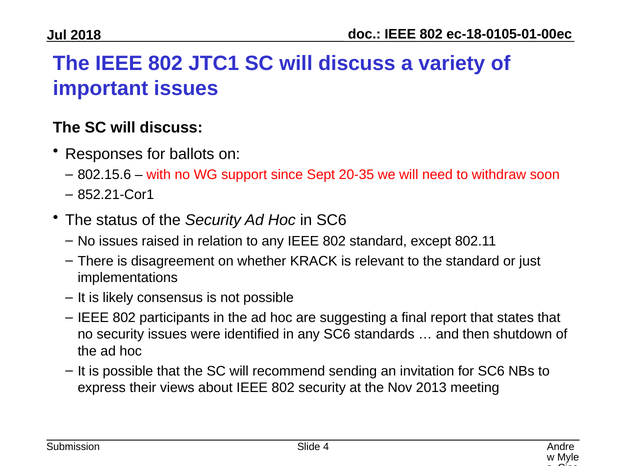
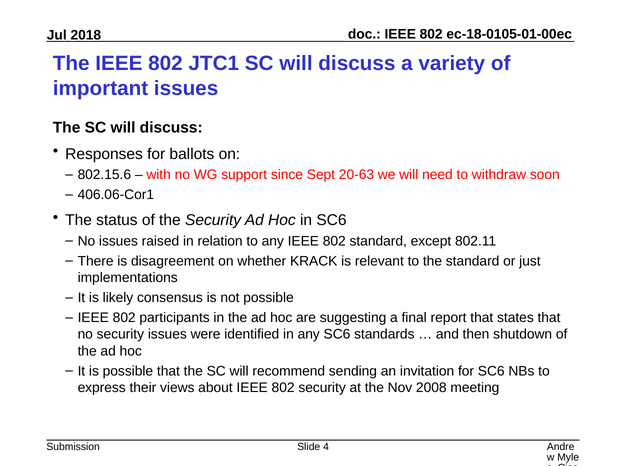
20-35: 20-35 -> 20-63
852.21-Cor1: 852.21-Cor1 -> 406.06-Cor1
2013: 2013 -> 2008
